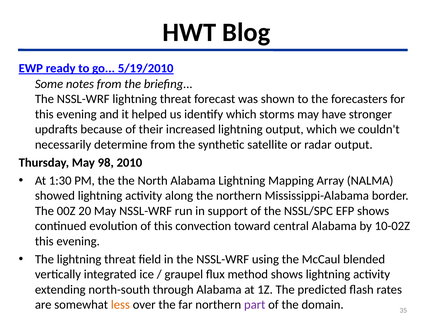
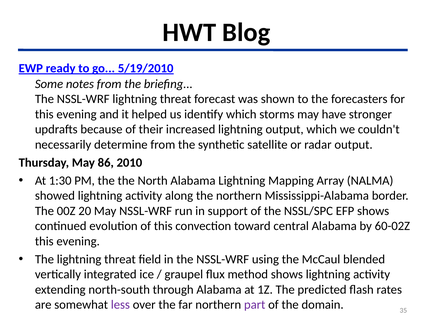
98: 98 -> 86
10-02Z: 10-02Z -> 60-02Z
less colour: orange -> purple
